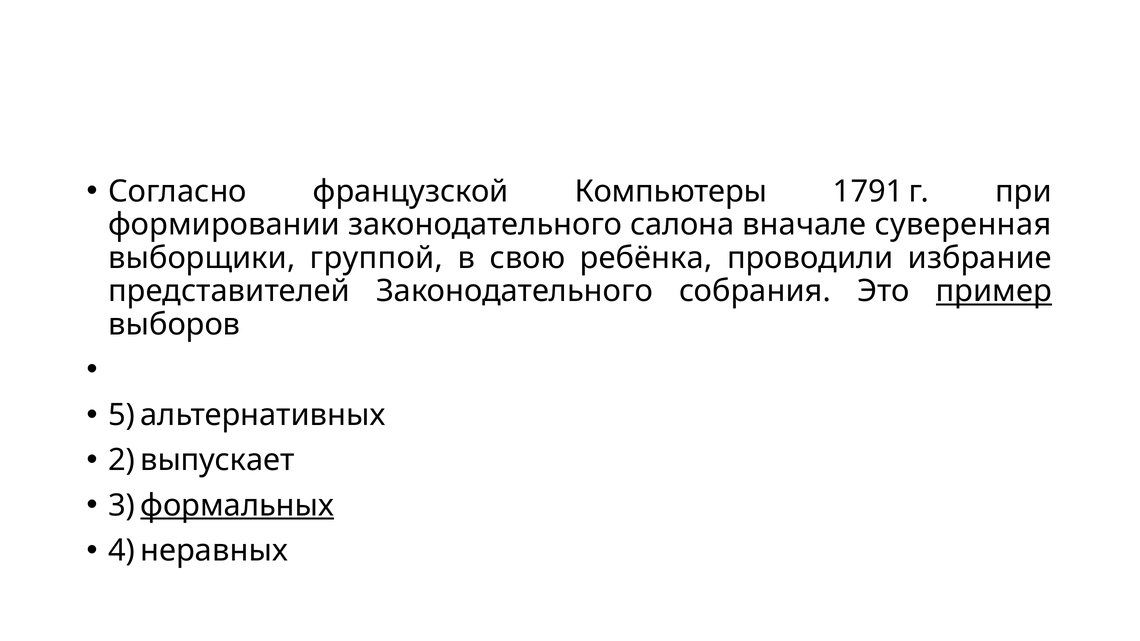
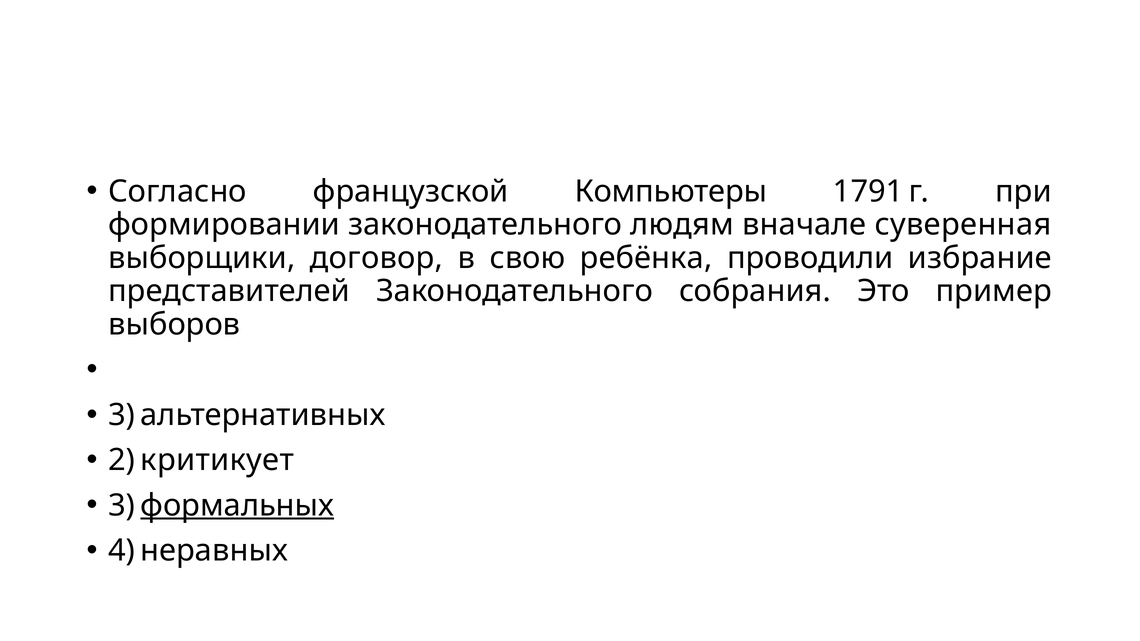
салона: салона -> людям
группой: группой -> договор
пример underline: present -> none
5 at (122, 415): 5 -> 3
выпускает: выпускает -> критикует
